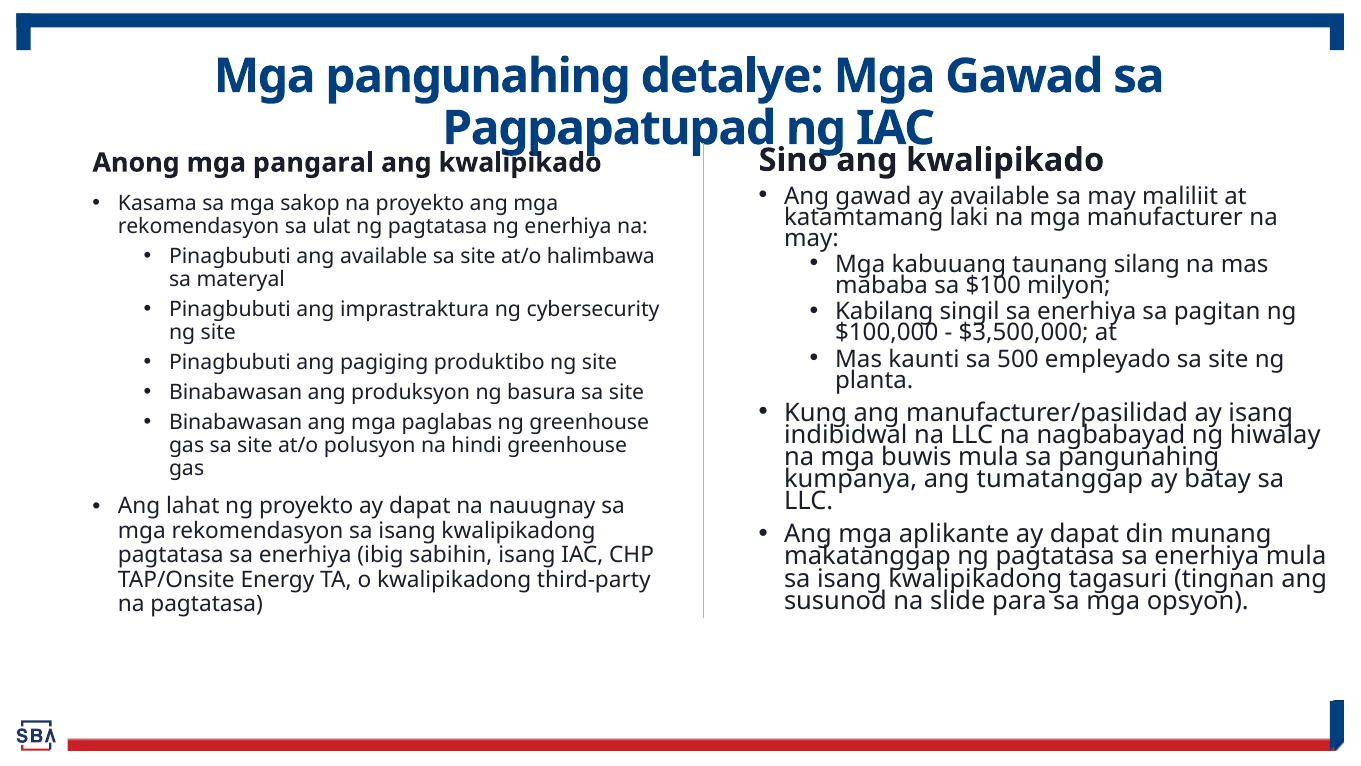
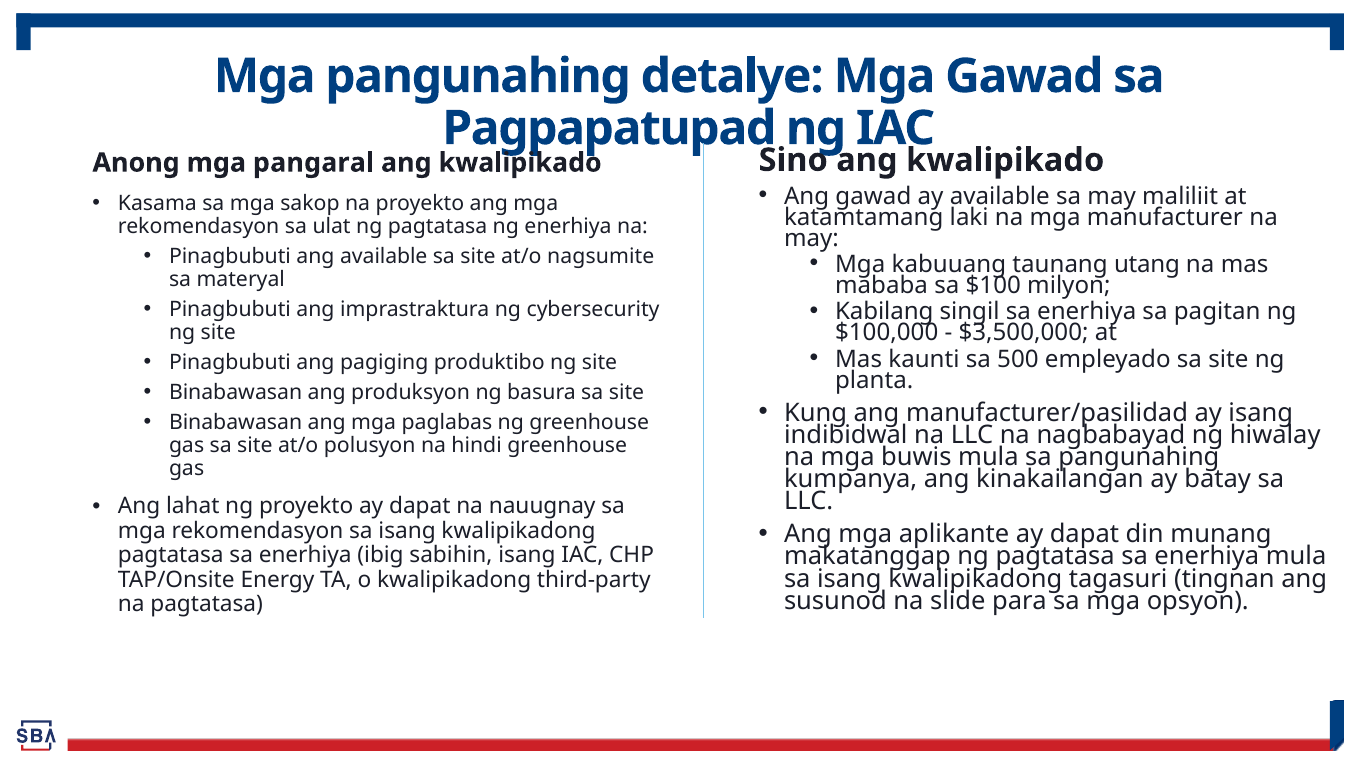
halimbawa: halimbawa -> nagsumite
silang: silang -> utang
tumatanggap: tumatanggap -> kinakailangan
